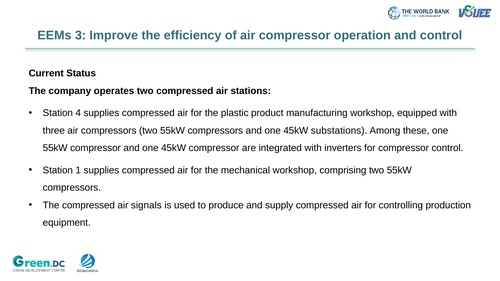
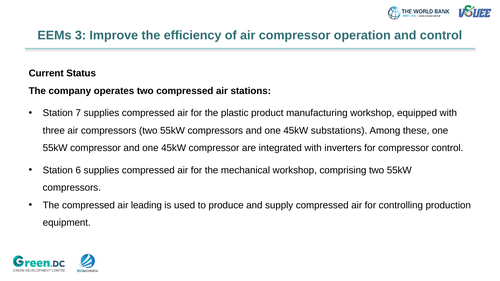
4: 4 -> 7
1: 1 -> 6
signals: signals -> leading
